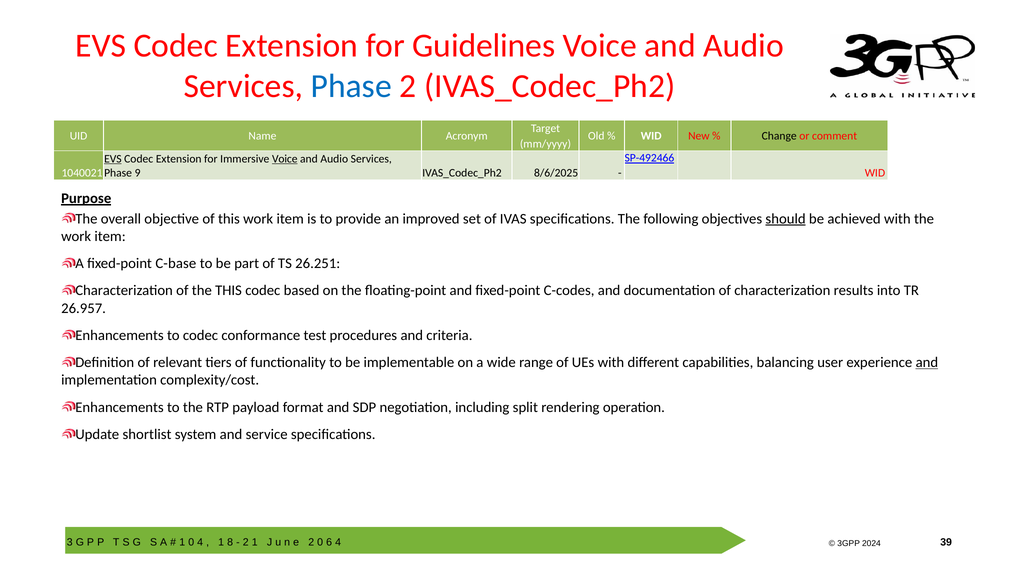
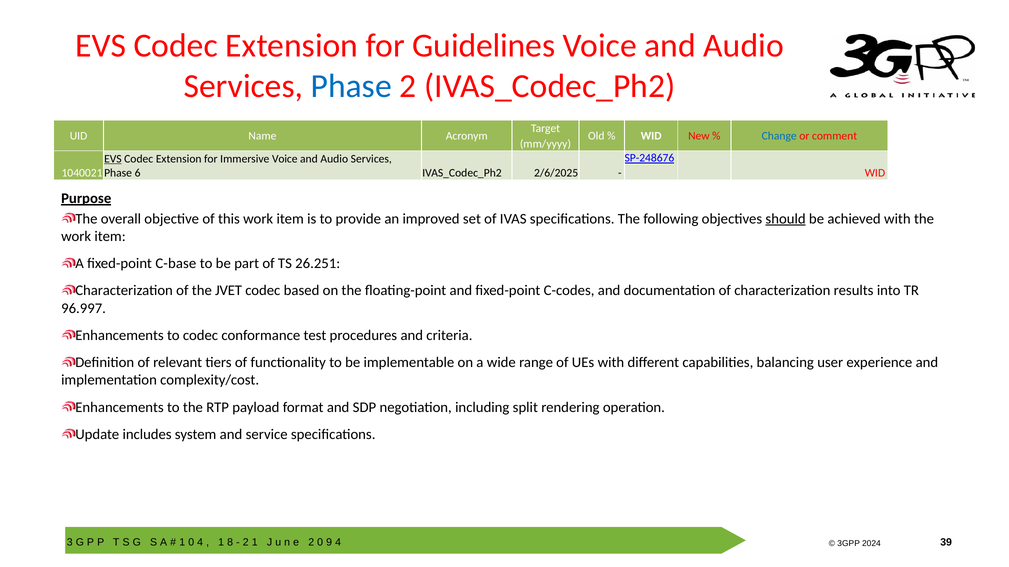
Change colour: black -> blue
SP-492466: SP-492466 -> SP-248676
Voice at (285, 159) underline: present -> none
9: 9 -> 6
8/6/2025: 8/6/2025 -> 2/6/2025
the THIS: THIS -> JVET
26.957: 26.957 -> 96.997
and at (927, 363) underline: present -> none
shortlist: shortlist -> includes
6: 6 -> 9
